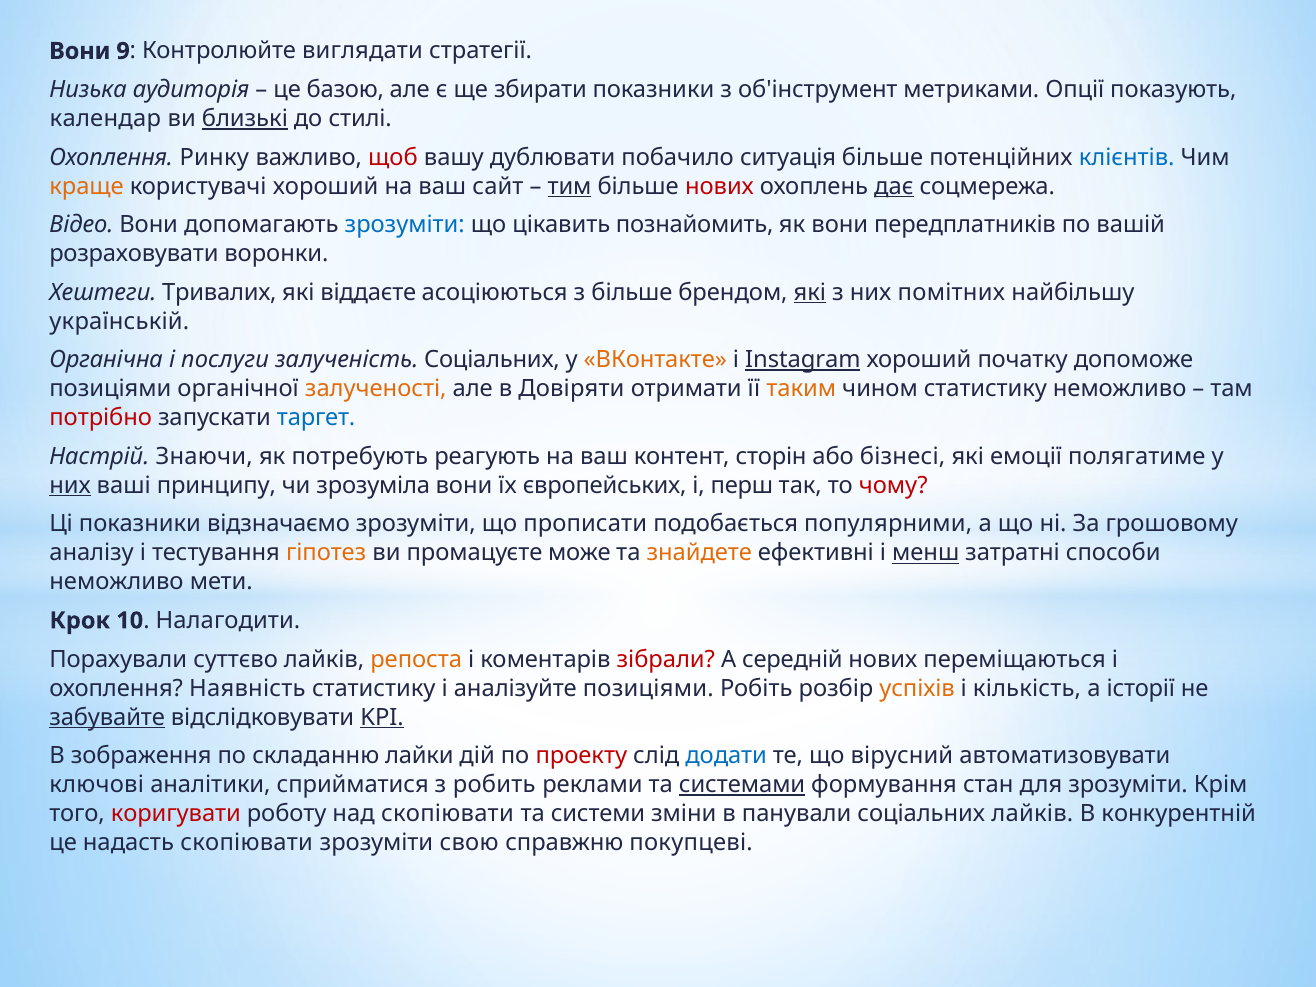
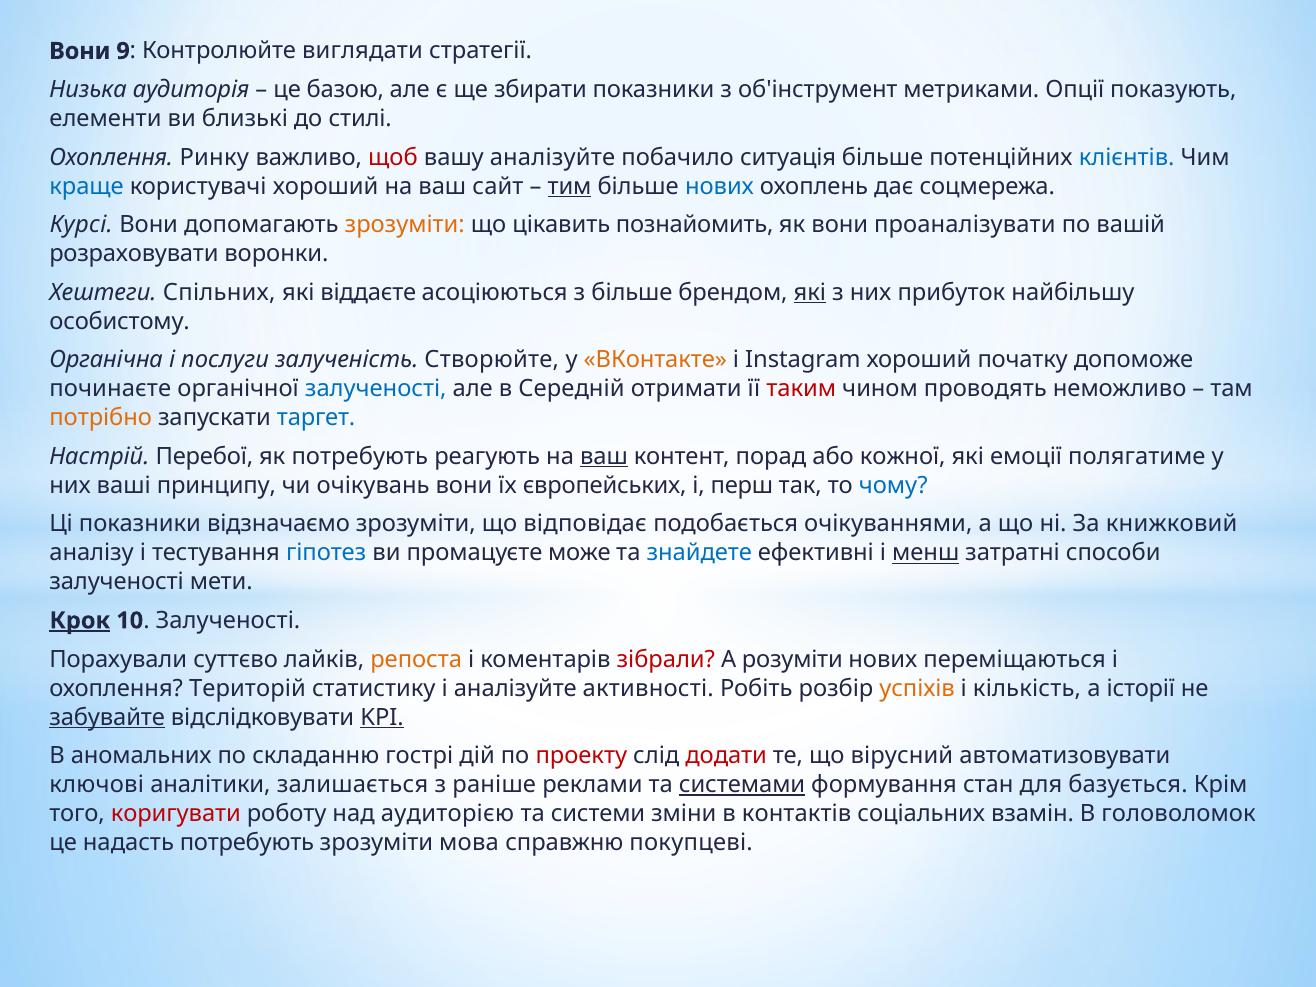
календар: календар -> елементи
близькі underline: present -> none
вашу дублювати: дублювати -> аналізуйте
краще colour: orange -> blue
нових at (719, 186) colour: red -> blue
дає underline: present -> none
Відео: Відео -> Курсі
зрозуміти at (405, 225) colour: blue -> orange
передплатників: передплатників -> проаналізувати
Тривалих: Тривалих -> Спільних
помітних: помітних -> прибуток
українській: українській -> особистому
залученість Соціальних: Соціальних -> Створюйте
Instagram underline: present -> none
позиціями at (110, 389): позиціями -> починаєте
залученості at (376, 389) colour: orange -> blue
Довіряти: Довіряти -> Середній
таким colour: orange -> red
чином статистику: статистику -> проводять
потрібно colour: red -> orange
Знаючи: Знаючи -> Перебої
ваш at (604, 456) underline: none -> present
сторін: сторін -> порад
бізнесі: бізнесі -> кожної
них at (70, 485) underline: present -> none
зрозуміла: зрозуміла -> очікувань
чому colour: red -> blue
прописати: прописати -> відповідає
популярними: популярними -> очікуваннями
грошовому: грошовому -> книжковий
гіпотез colour: orange -> blue
знайдете colour: orange -> blue
неможливо at (116, 582): неможливо -> залученості
Крок underline: none -> present
10 Налагодити: Налагодити -> Залученості
середній: середній -> розуміти
Наявність: Наявність -> Територій
аналізуйте позиціями: позиціями -> активності
зображення: зображення -> аномальних
лайки: лайки -> гострі
додати colour: blue -> red
сприйматися: сприйматися -> залишається
робить: робить -> раніше
для зрозуміти: зрозуміти -> базується
над скопіювати: скопіювати -> аудиторією
панували: панували -> контактів
соціальних лайків: лайків -> взамін
конкурентній: конкурентній -> головоломок
надасть скопіювати: скопіювати -> потребують
свою: свою -> мова
